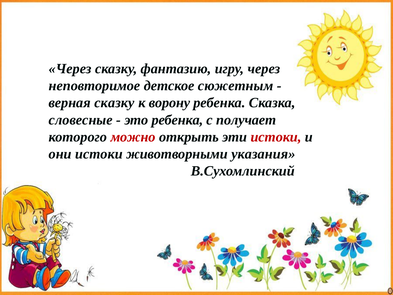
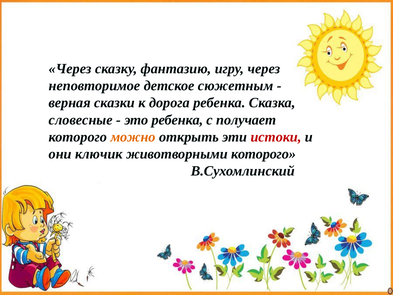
верная сказку: сказку -> сказки
ворону: ворону -> дорога
можно colour: red -> orange
они истоки: истоки -> ключик
животворными указания: указания -> которого
